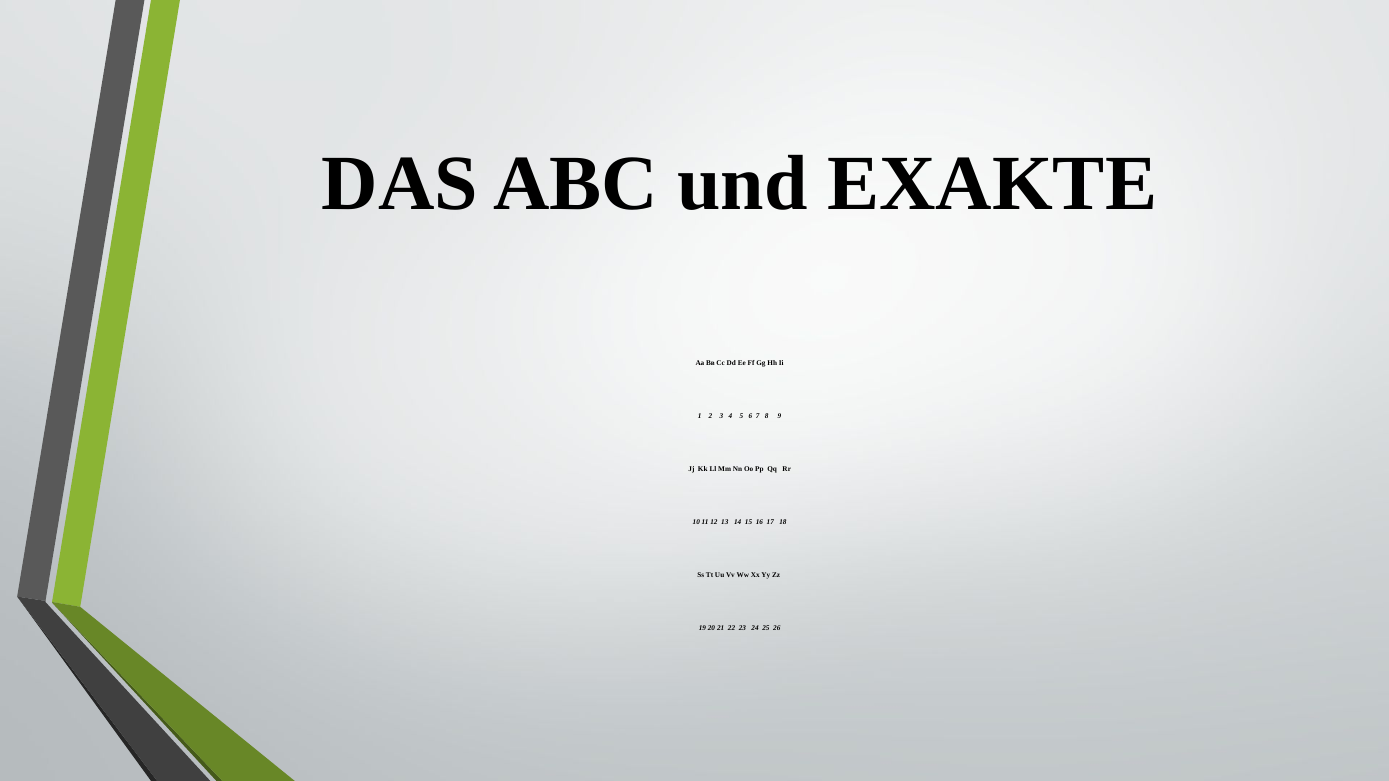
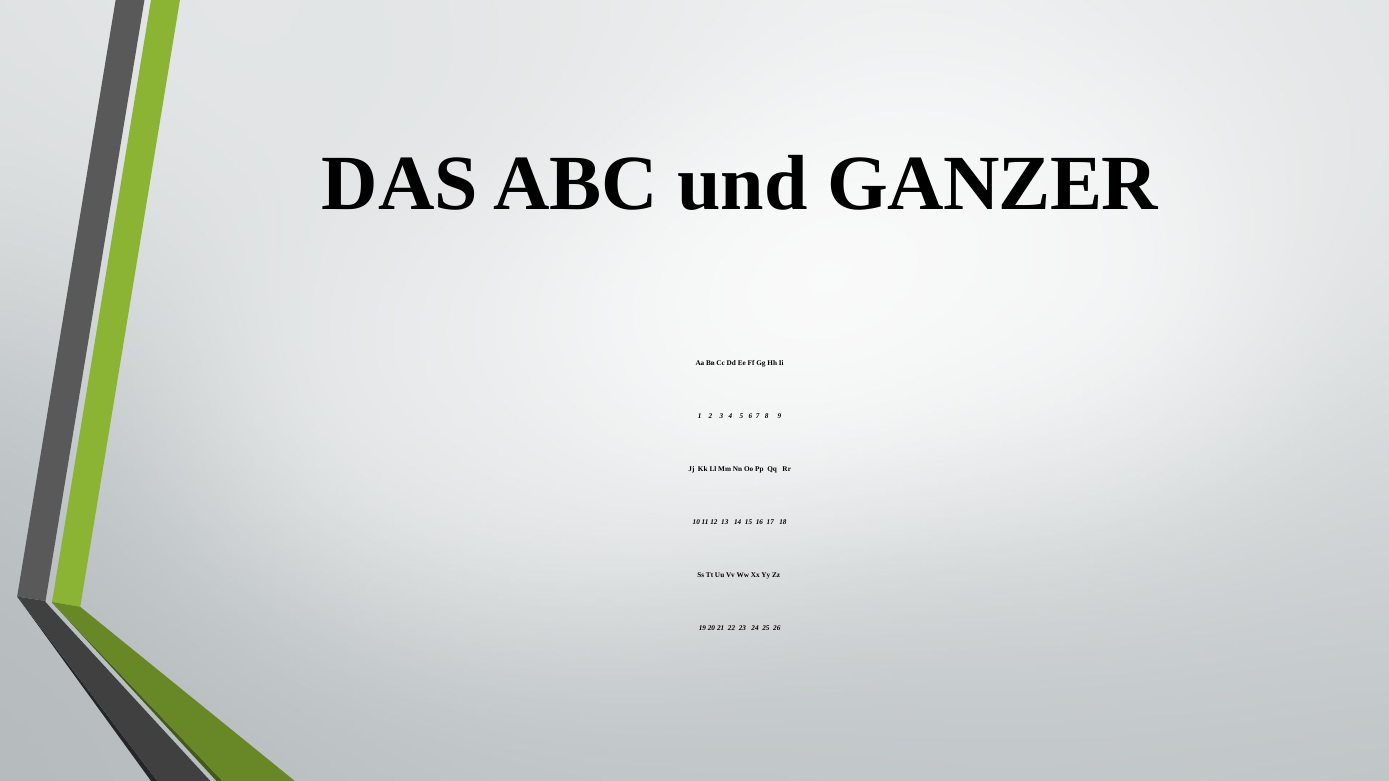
EXAKTE: EXAKTE -> GANZER
